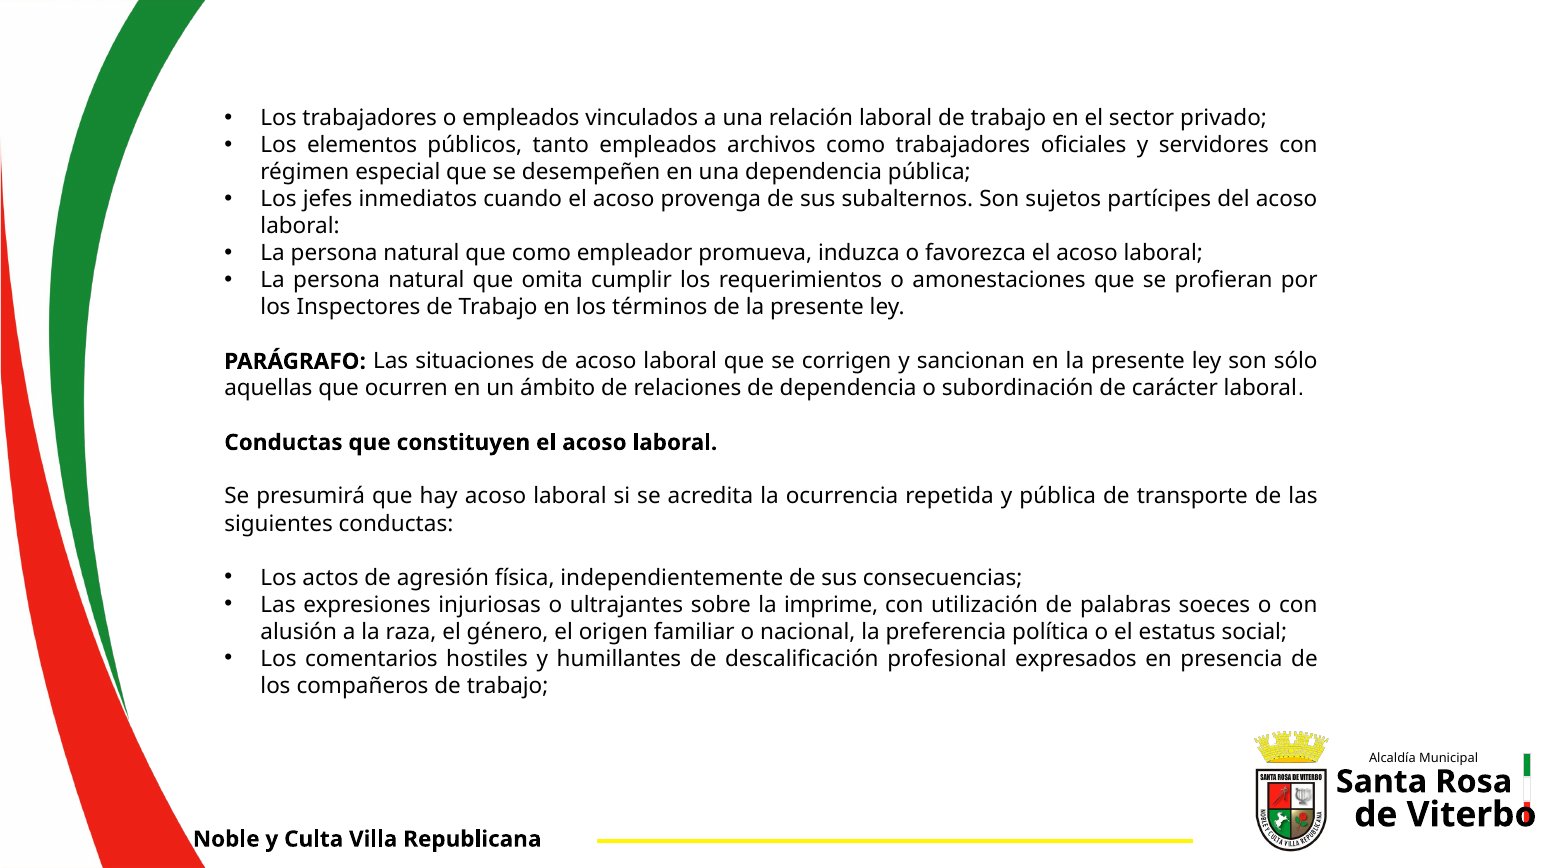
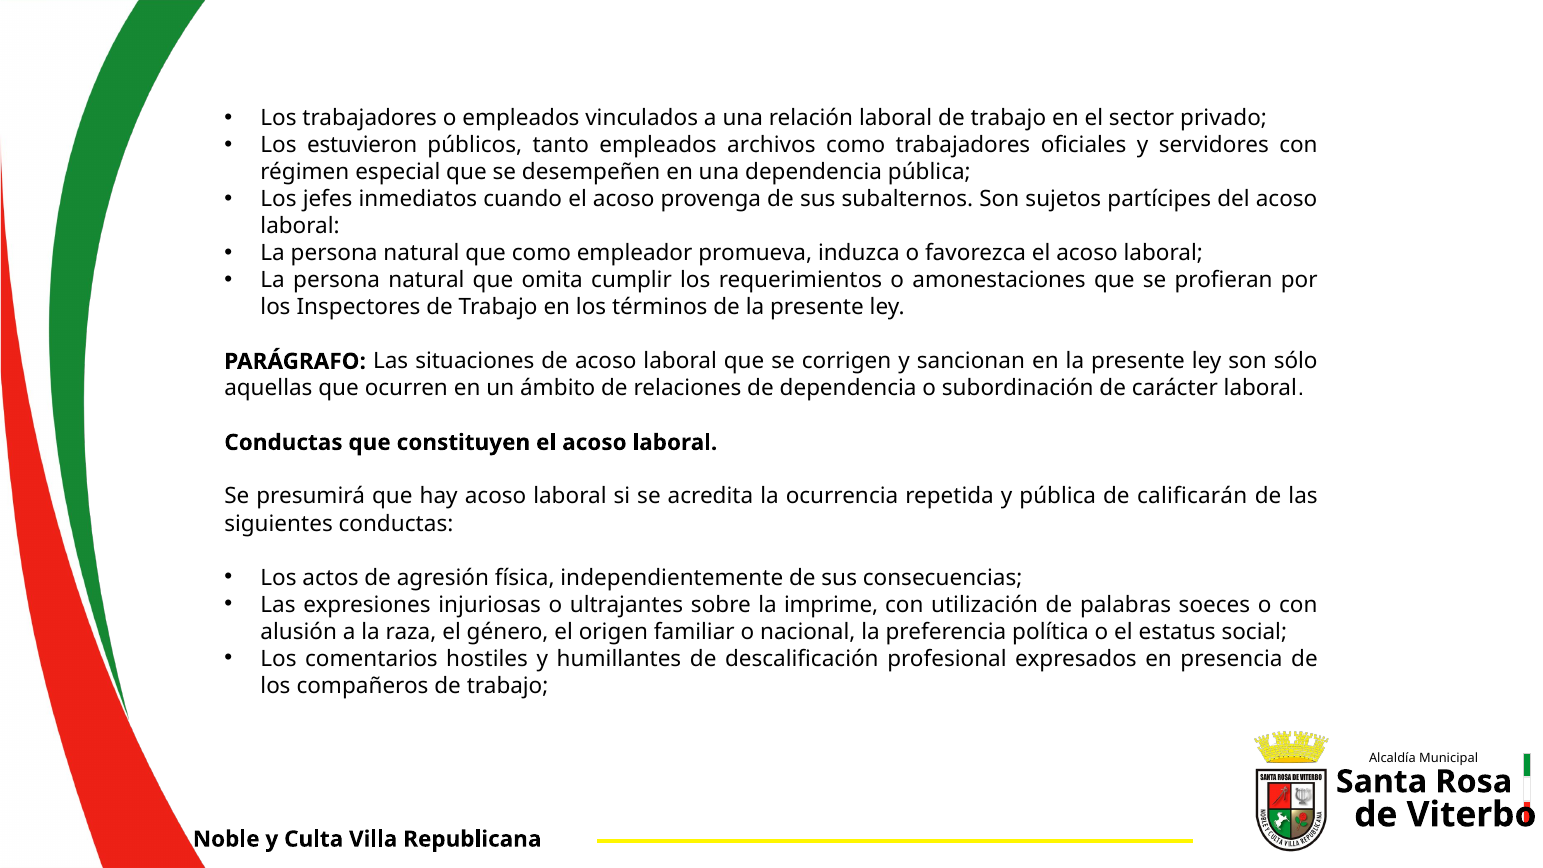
elementos: elementos -> estuvieron
transporte: transporte -> calificarán
